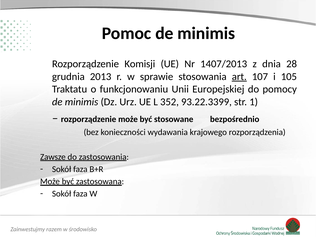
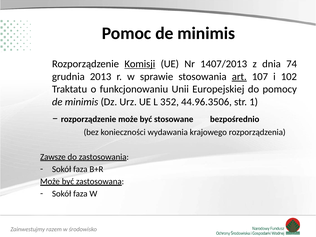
Komisji underline: none -> present
28: 28 -> 74
105: 105 -> 102
93.22.3399: 93.22.3399 -> 44.96.3506
